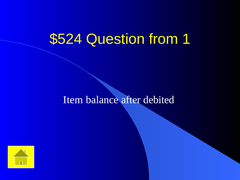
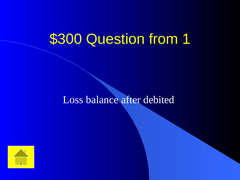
$524: $524 -> $300
Item: Item -> Loss
